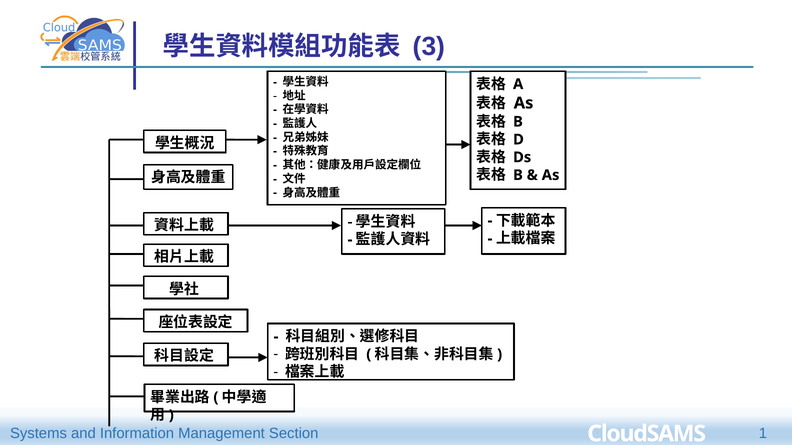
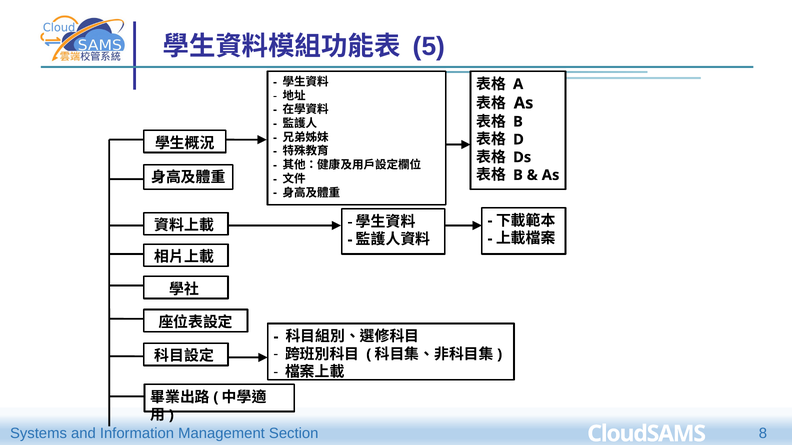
3: 3 -> 5
1: 1 -> 8
